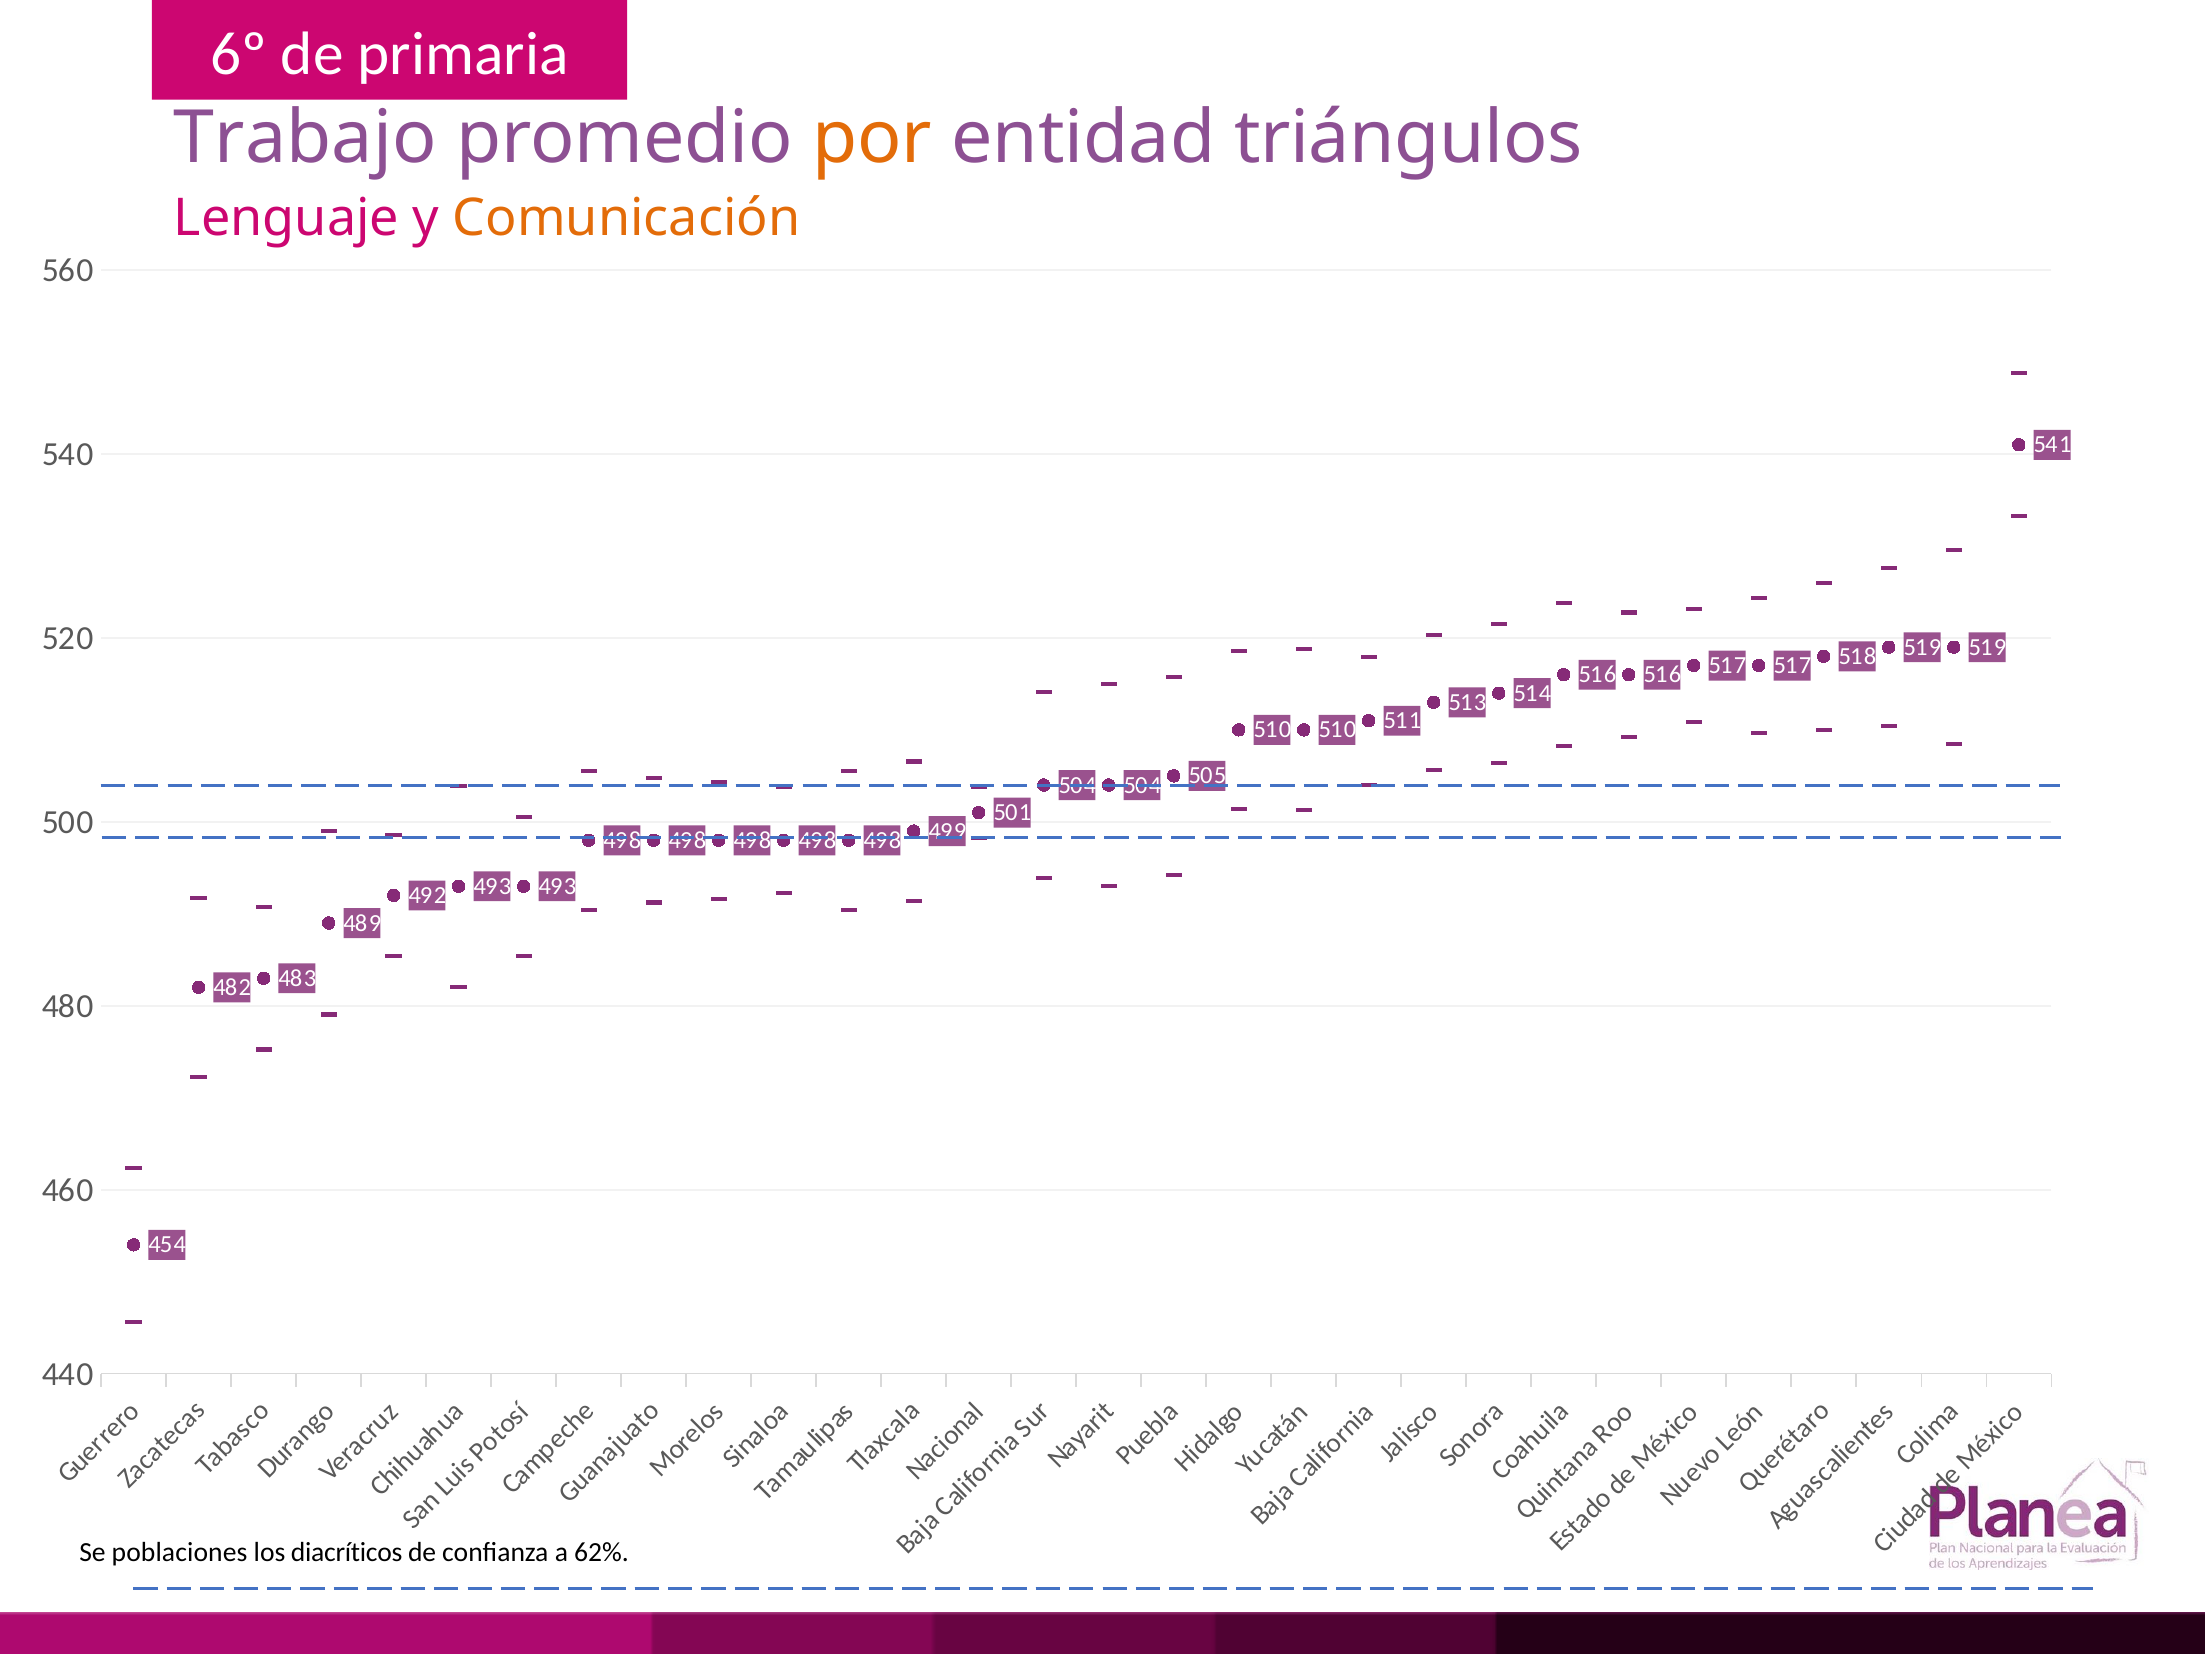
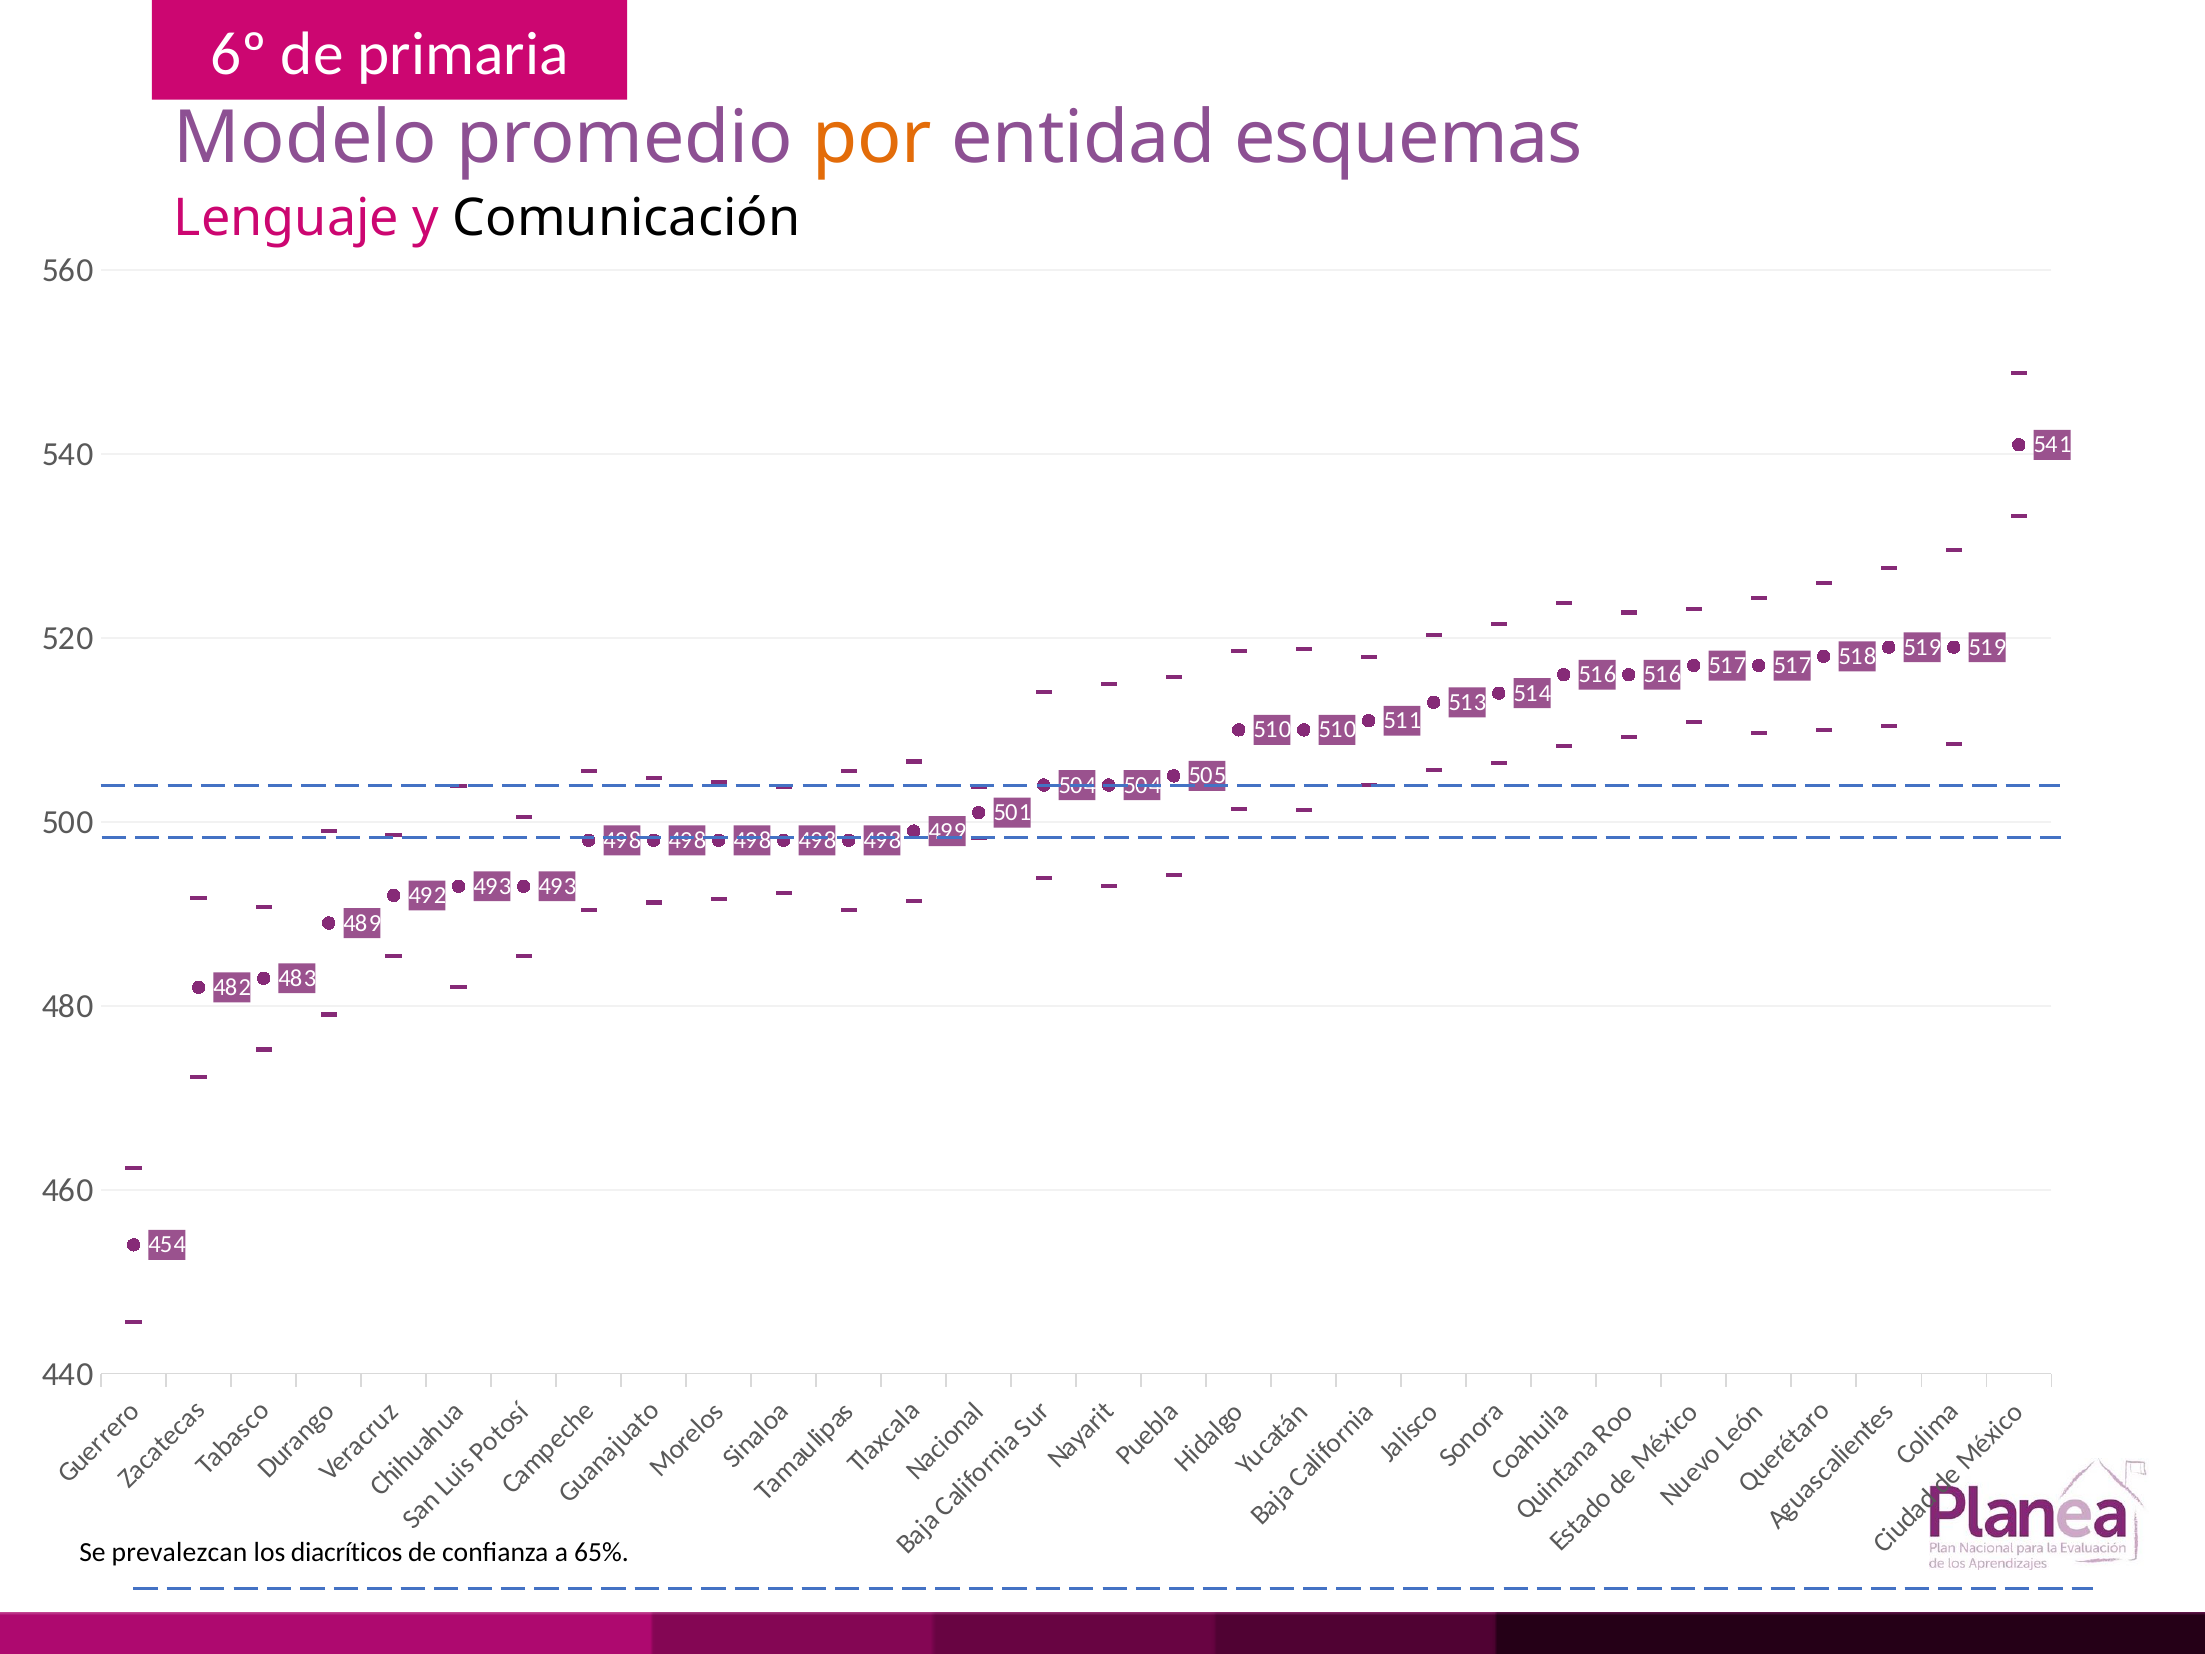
Trabajo: Trabajo -> Modelo
triángulos: triángulos -> esquemas
Comunicación colour: orange -> black
poblaciones: poblaciones -> prevalezcan
62%: 62% -> 65%
